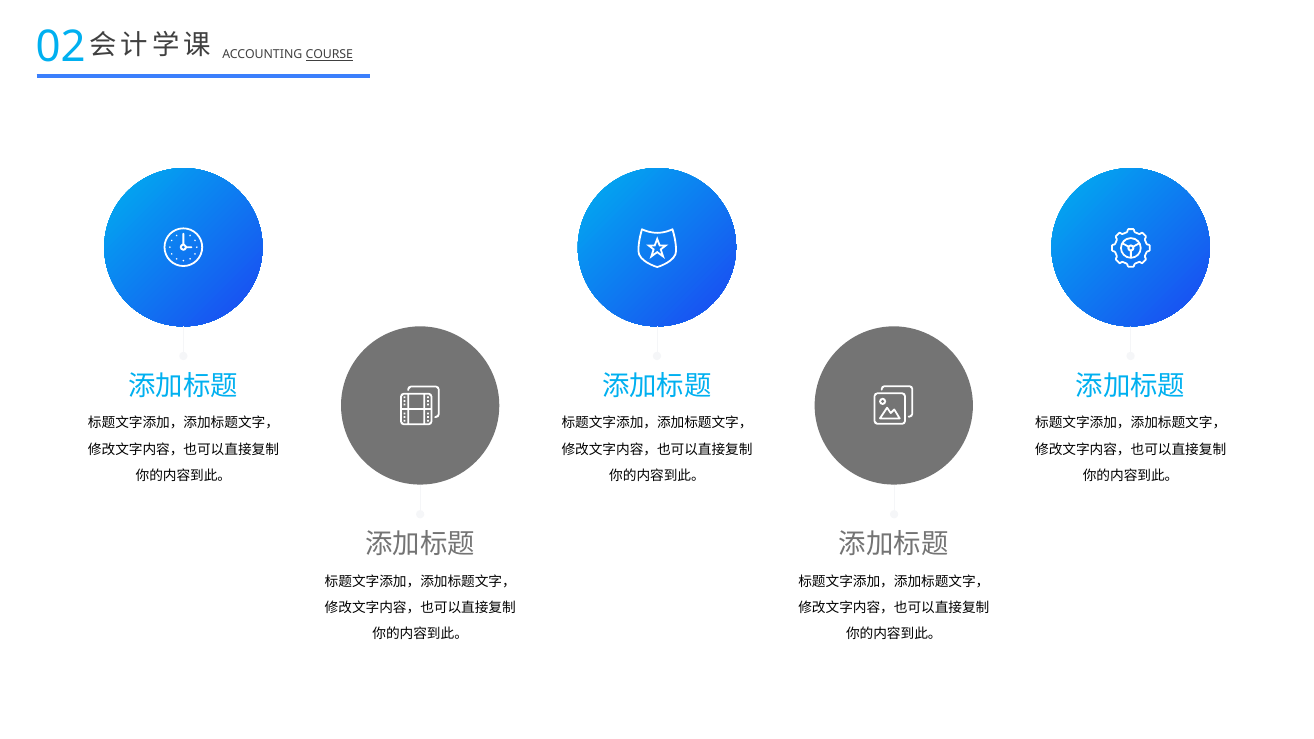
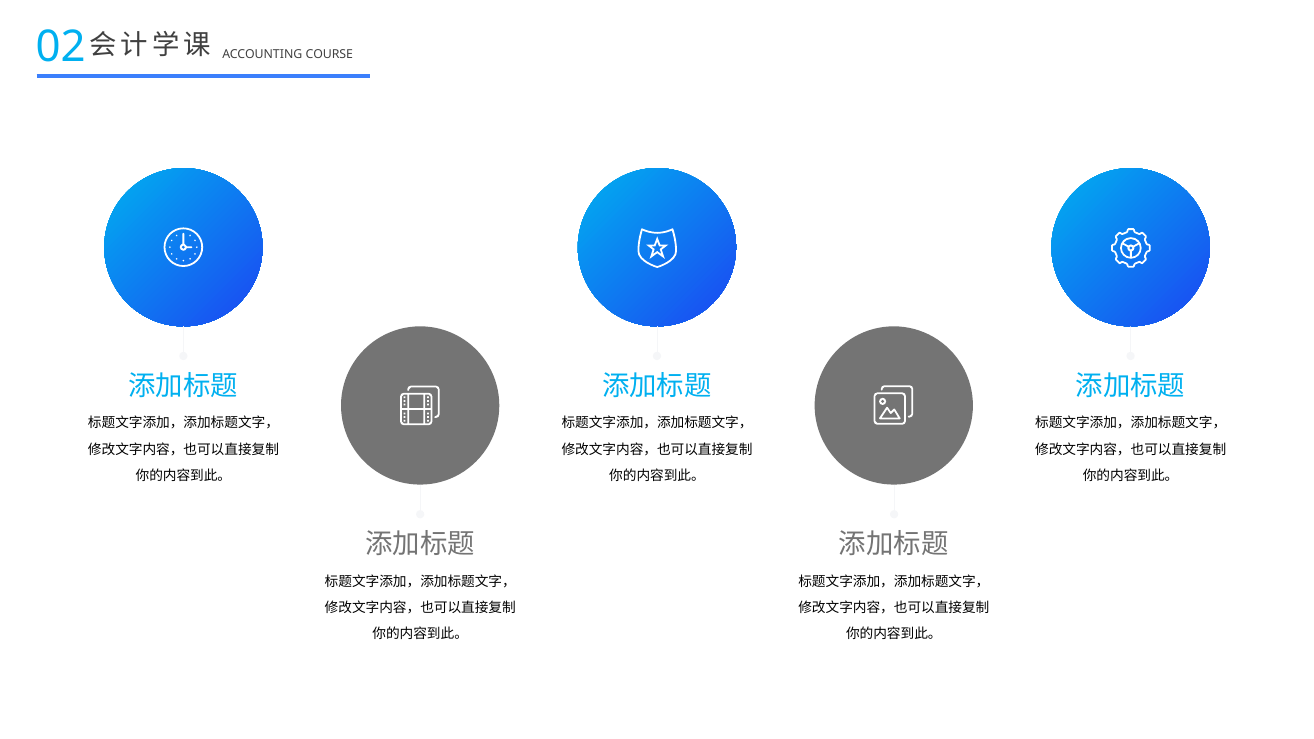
COURSE underline: present -> none
